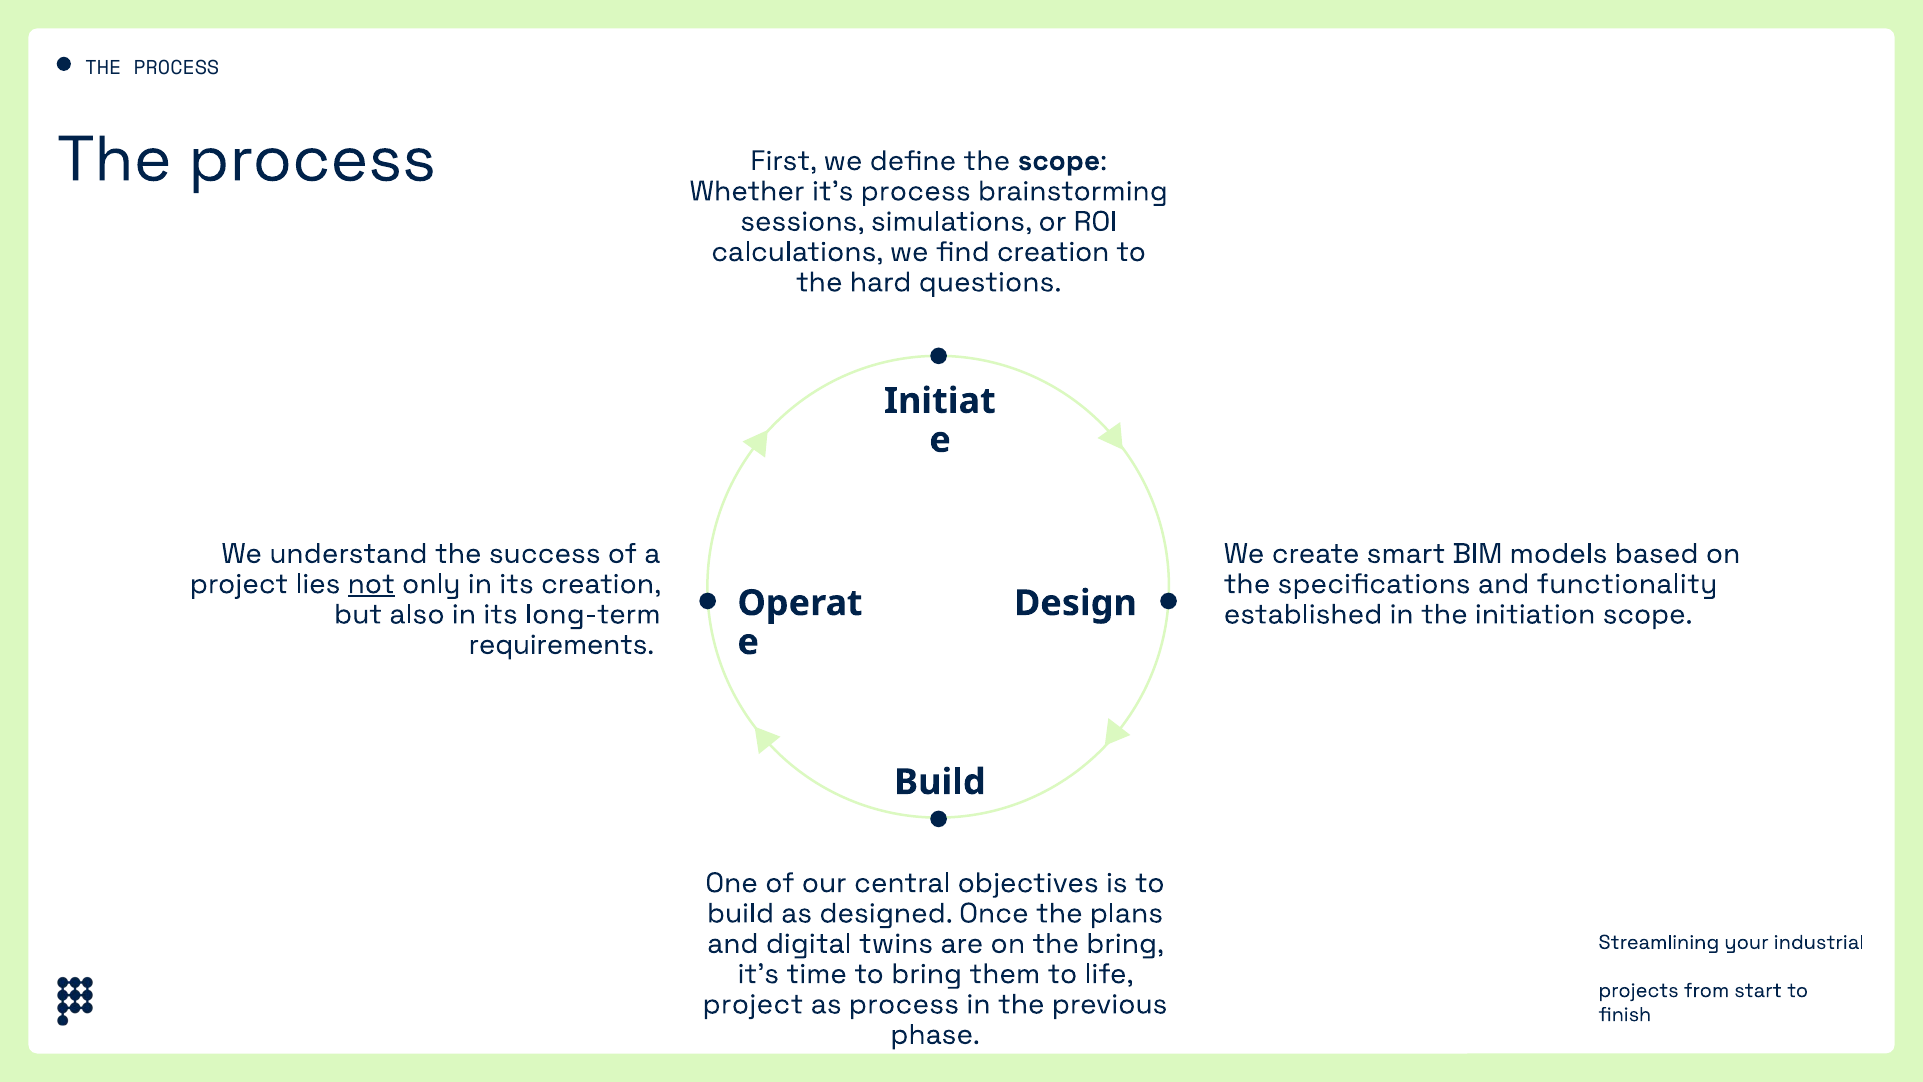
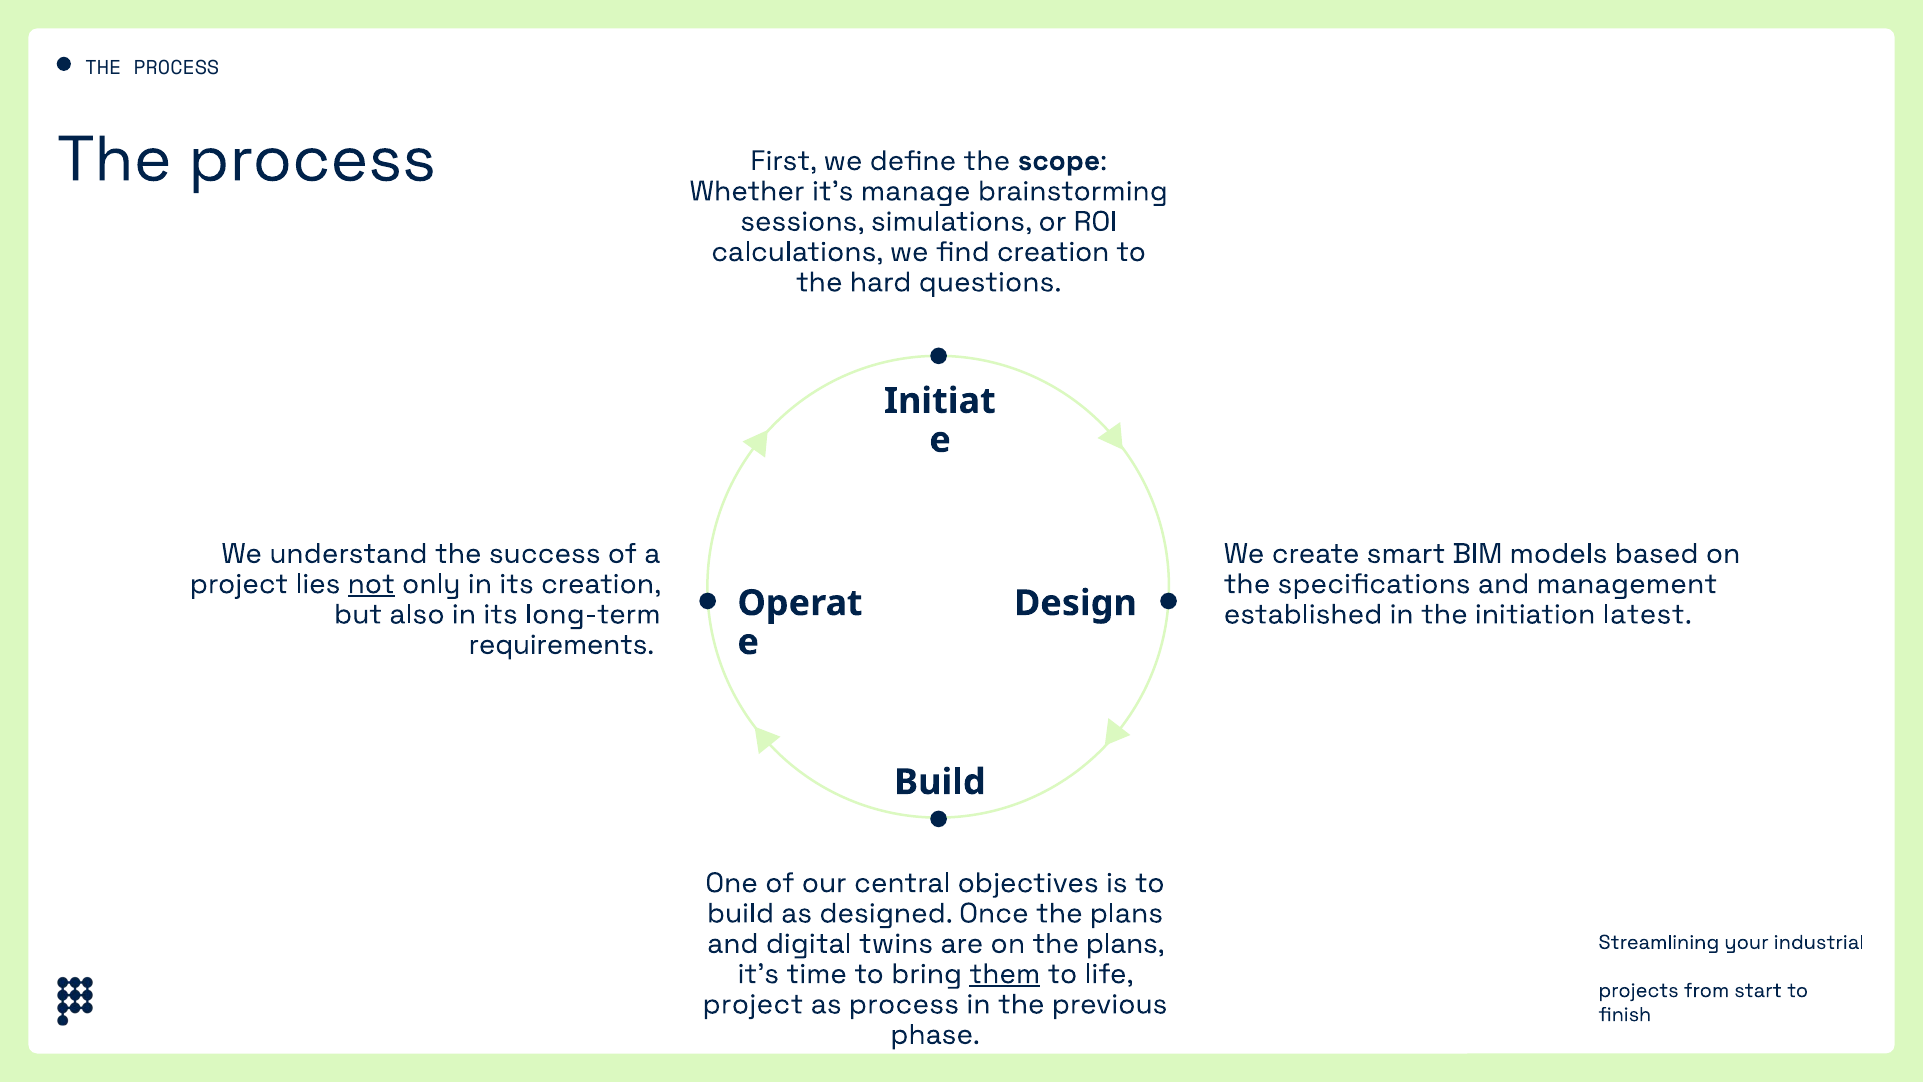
it’s process: process -> manage
functionality: functionality -> management
initiation scope: scope -> latest
on the bring: bring -> plans
them underline: none -> present
